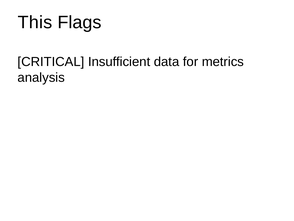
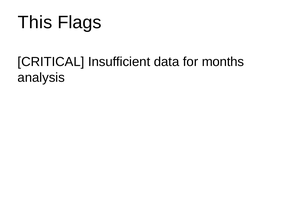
metrics: metrics -> months
